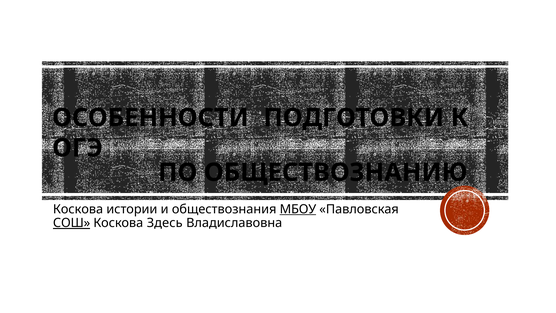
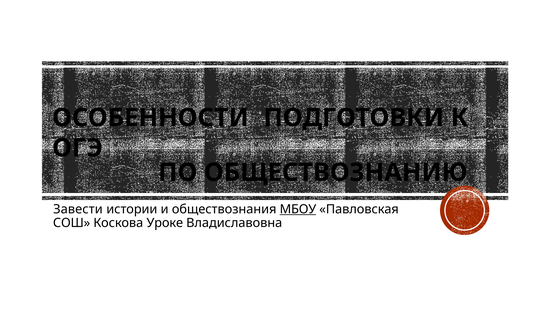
Коскова at (78, 209): Коскова -> Завести
СОШ underline: present -> none
Здесь: Здесь -> Уроке
